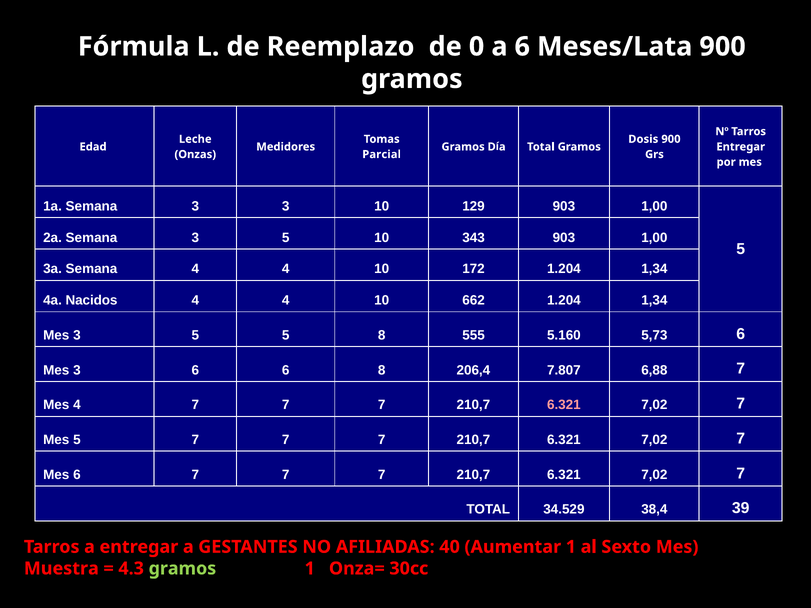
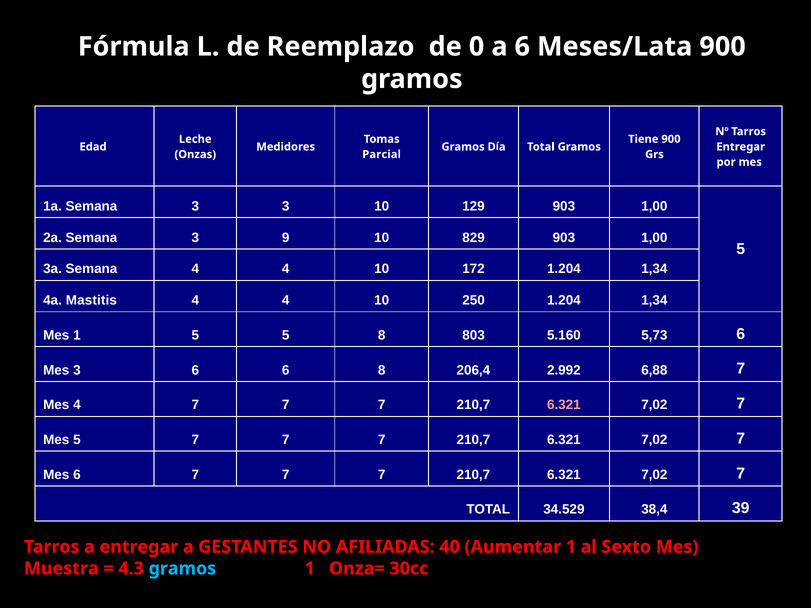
Dosis: Dosis -> Tiene
Semana 3 5: 5 -> 9
343: 343 -> 829
Nacidos: Nacidos -> Mastitis
662: 662 -> 250
3 at (77, 335): 3 -> 1
555: 555 -> 803
7.807: 7.807 -> 2.992
gramos at (182, 569) colour: light green -> light blue
